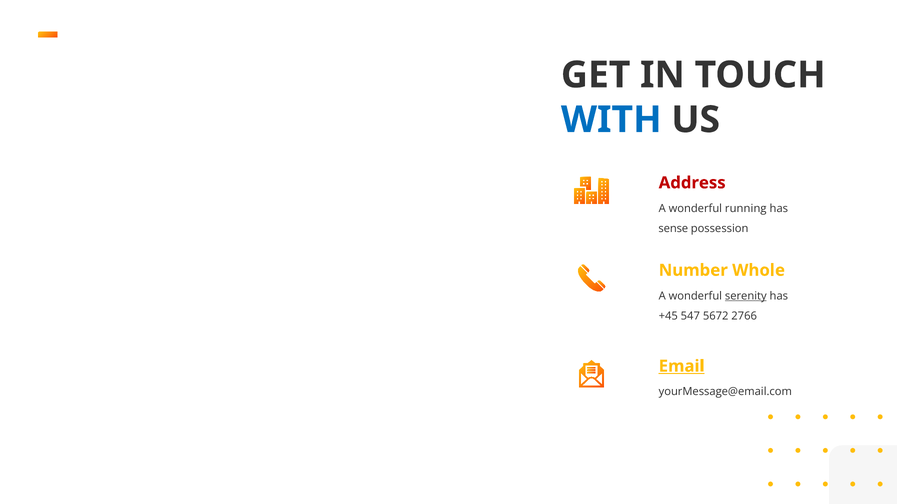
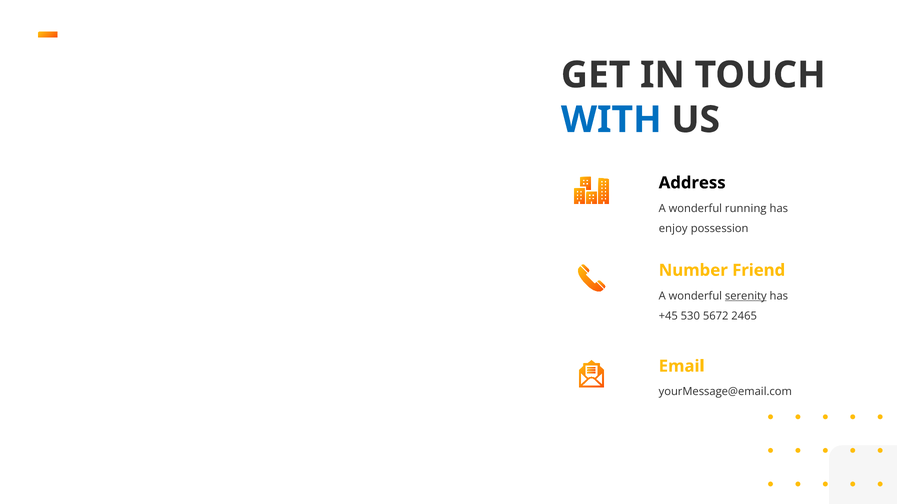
Address colour: red -> black
sense: sense -> enjoy
Whole: Whole -> Friend
547: 547 -> 530
2766: 2766 -> 2465
Email underline: present -> none
